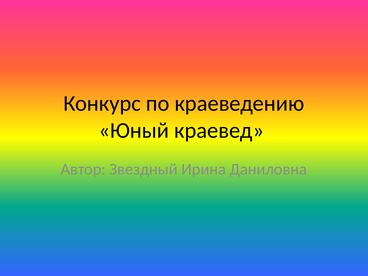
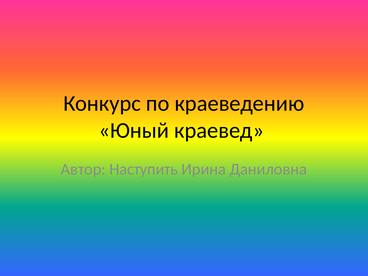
Звездный: Звездный -> Наступить
